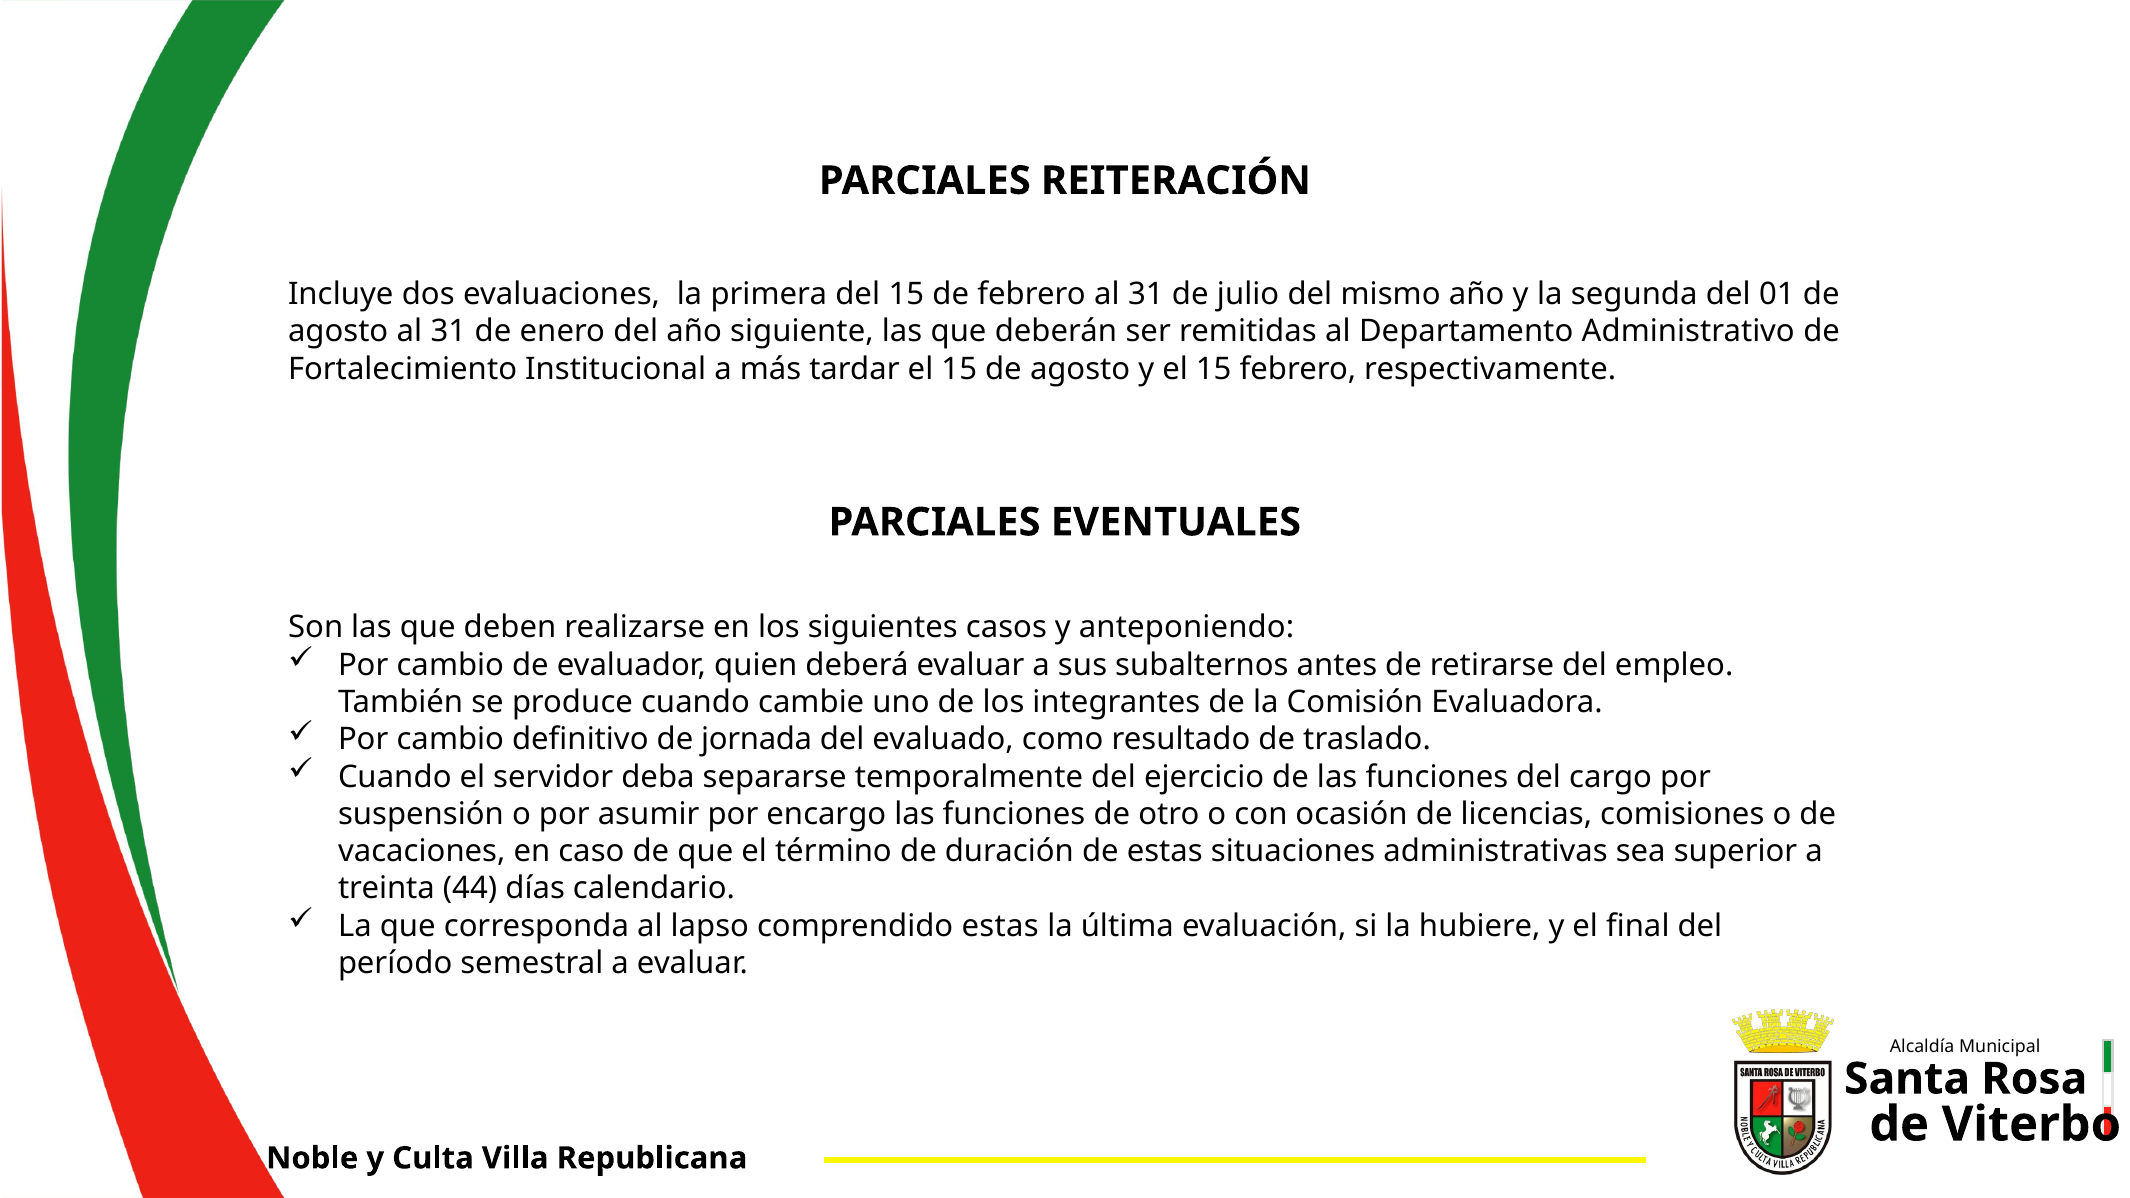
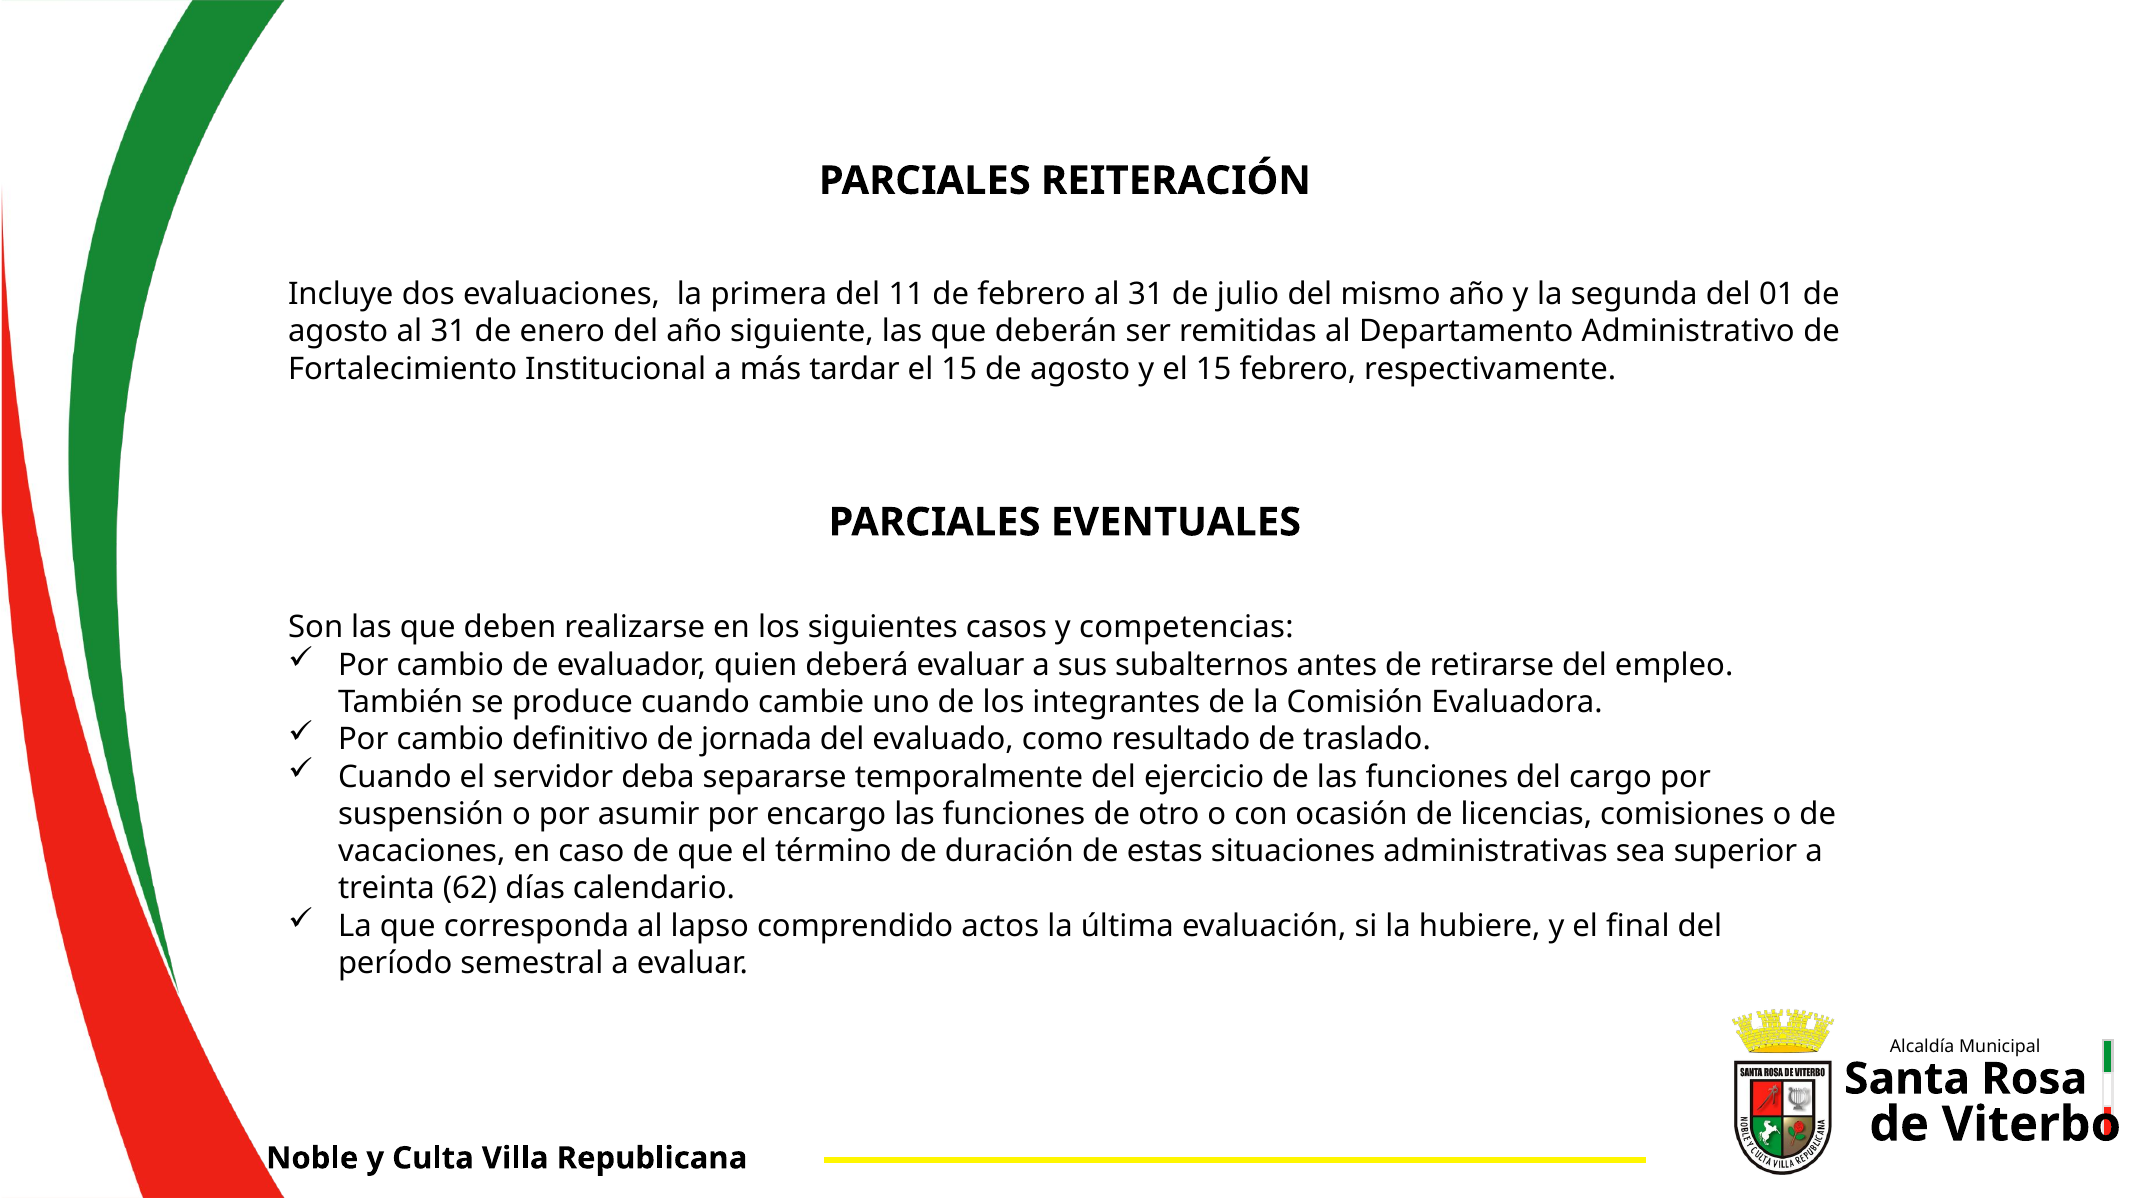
del 15: 15 -> 11
anteponiendo: anteponiendo -> competencias
44: 44 -> 62
comprendido estas: estas -> actos
